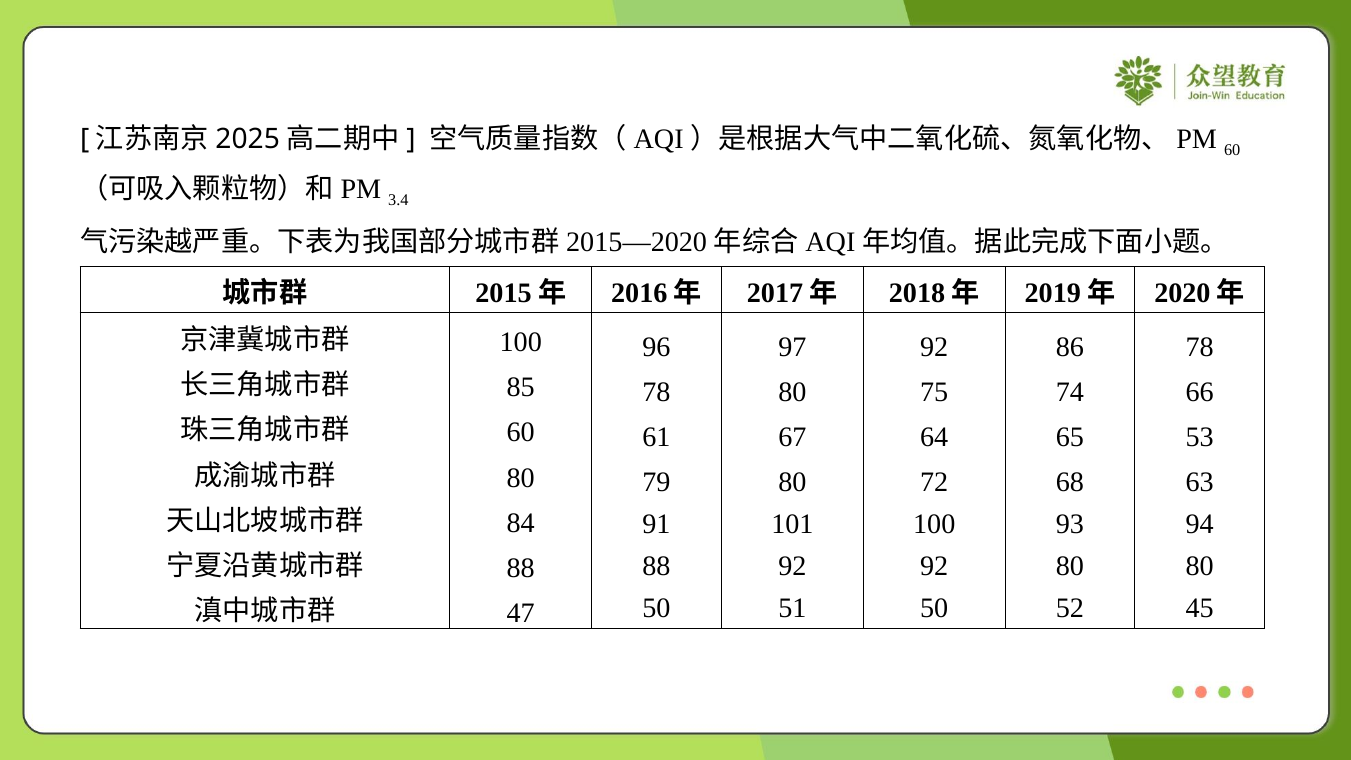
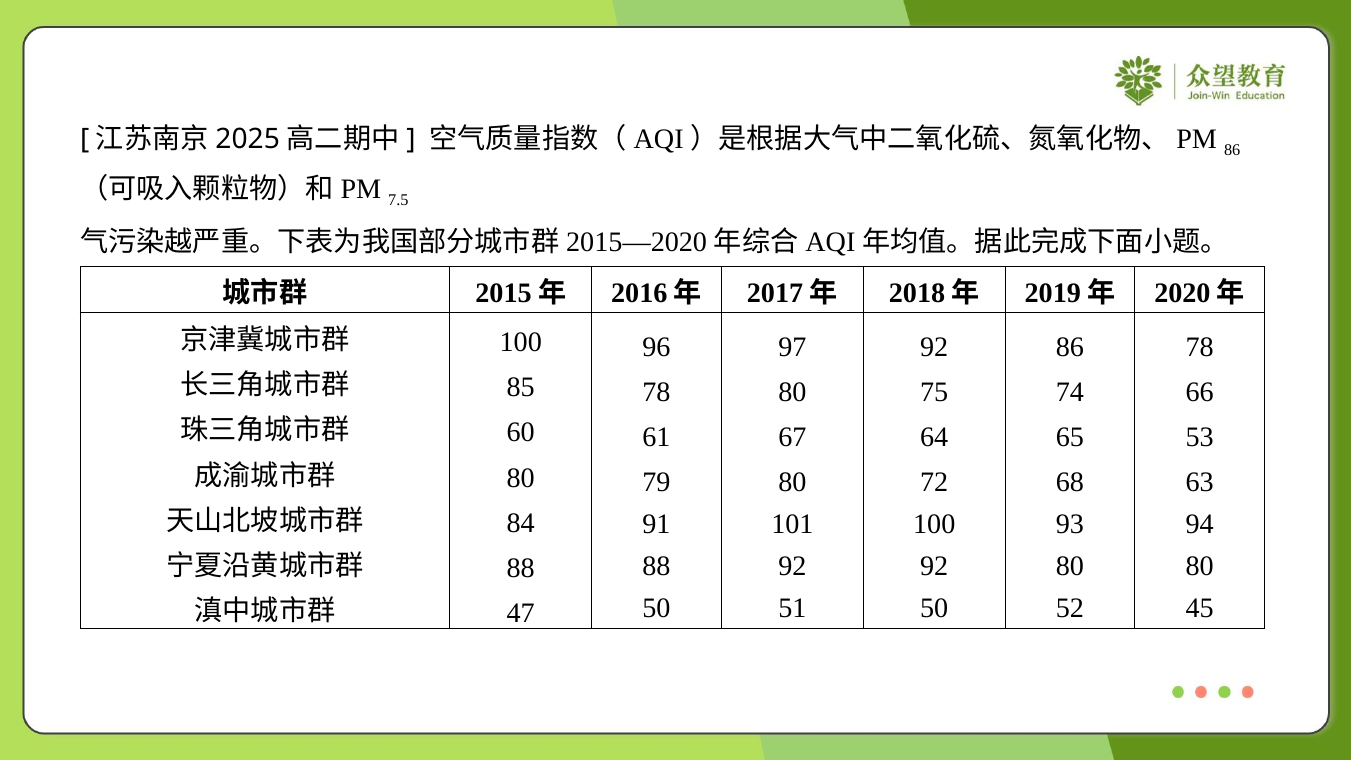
60 at (1232, 150): 60 -> 86
3.4: 3.4 -> 7.5
